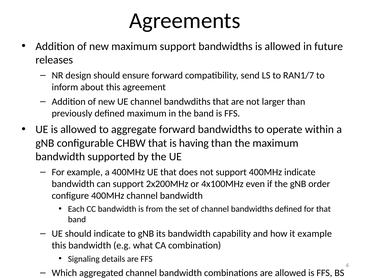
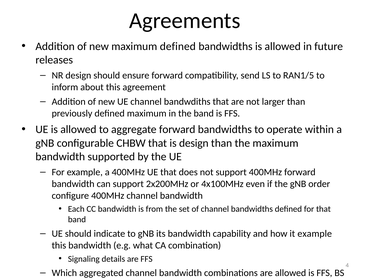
maximum support: support -> defined
RAN1/7: RAN1/7 -> RAN1/5
is having: having -> design
400MHz indicate: indicate -> forward
